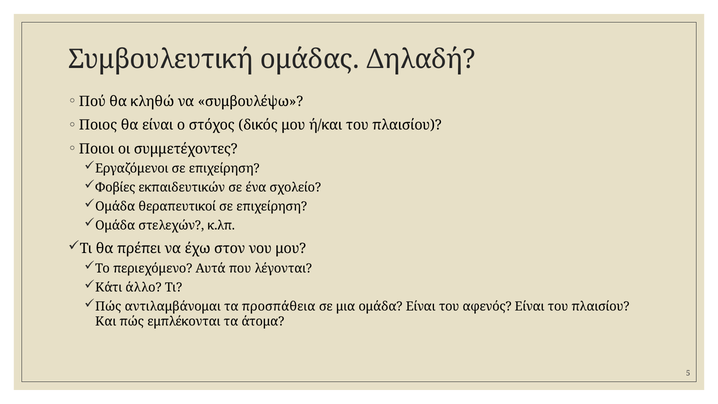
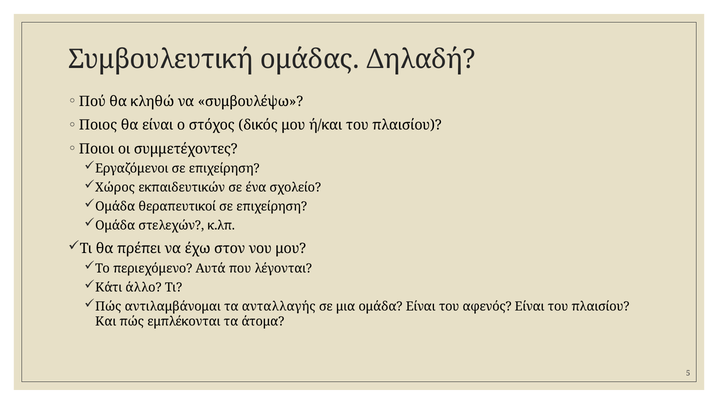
Φοβίες: Φοβίες -> Χώρος
προσπάθεια: προσπάθεια -> ανταλλαγής
